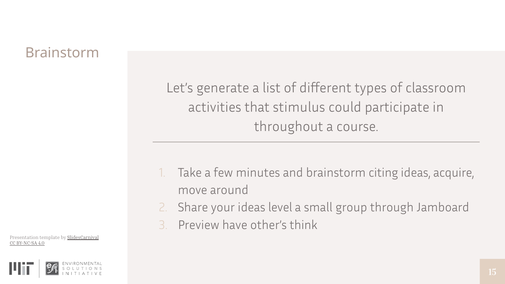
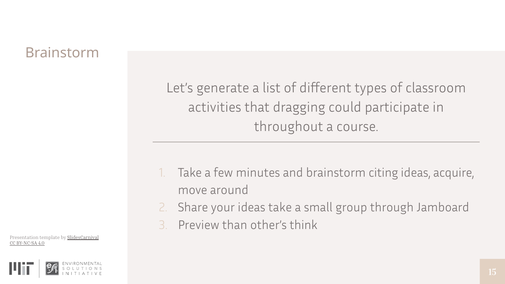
stimulus: stimulus -> dragging
ideas level: level -> take
have: have -> than
